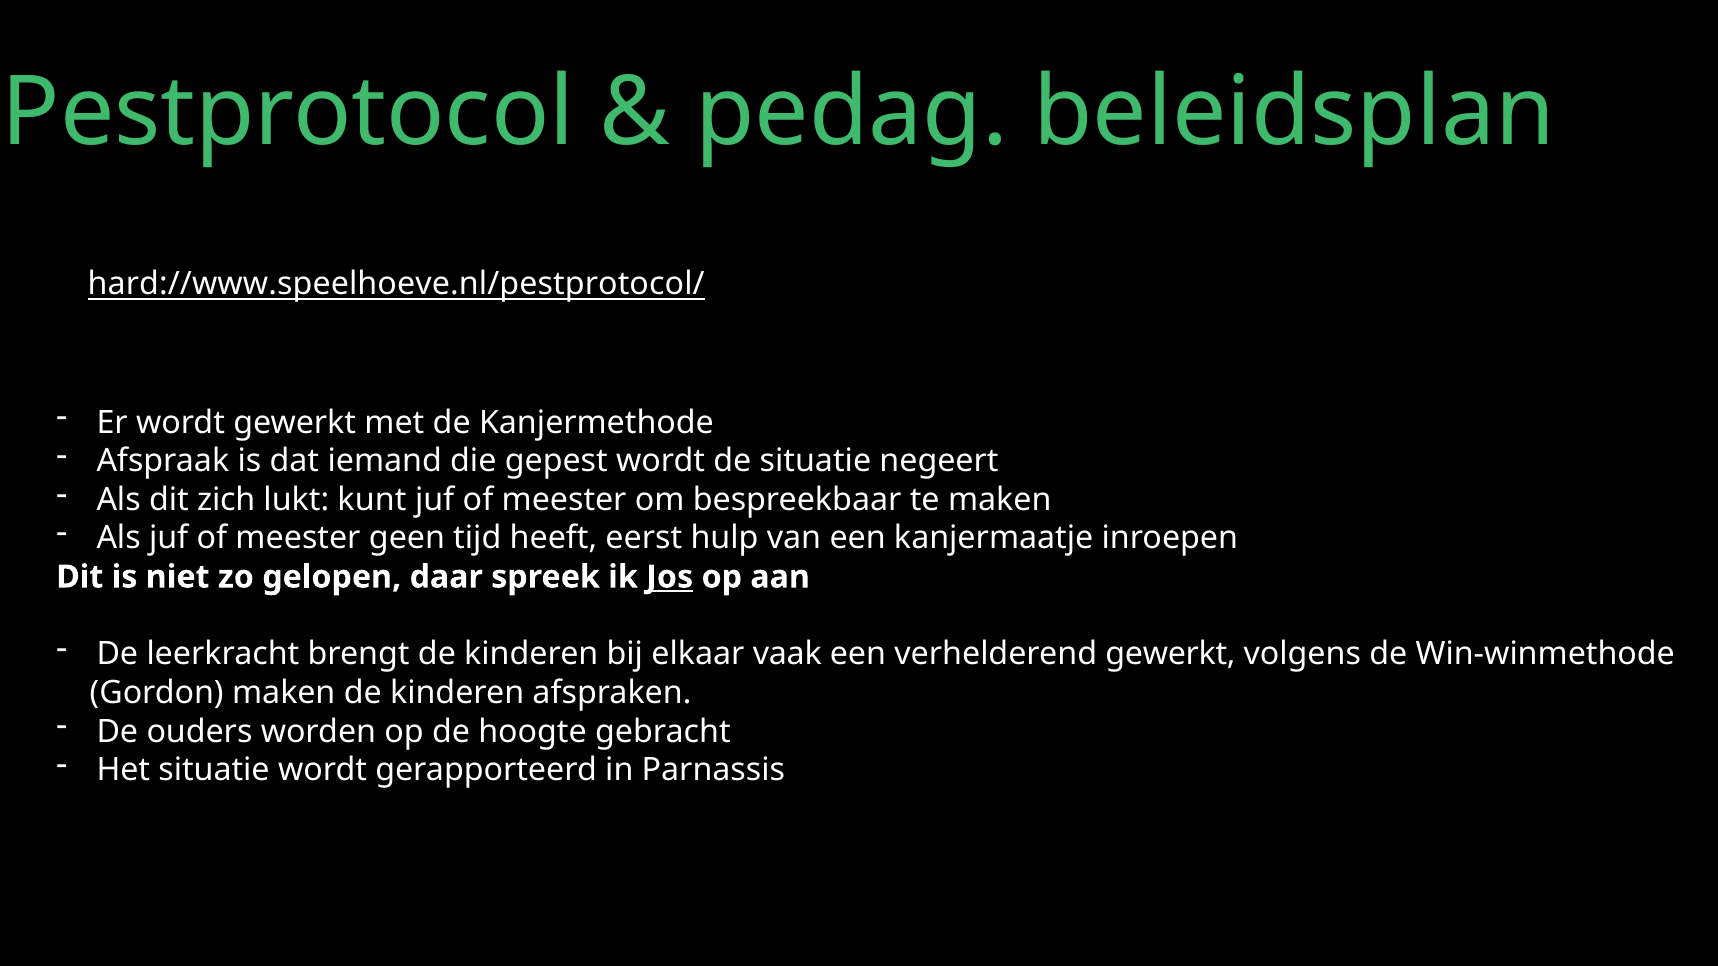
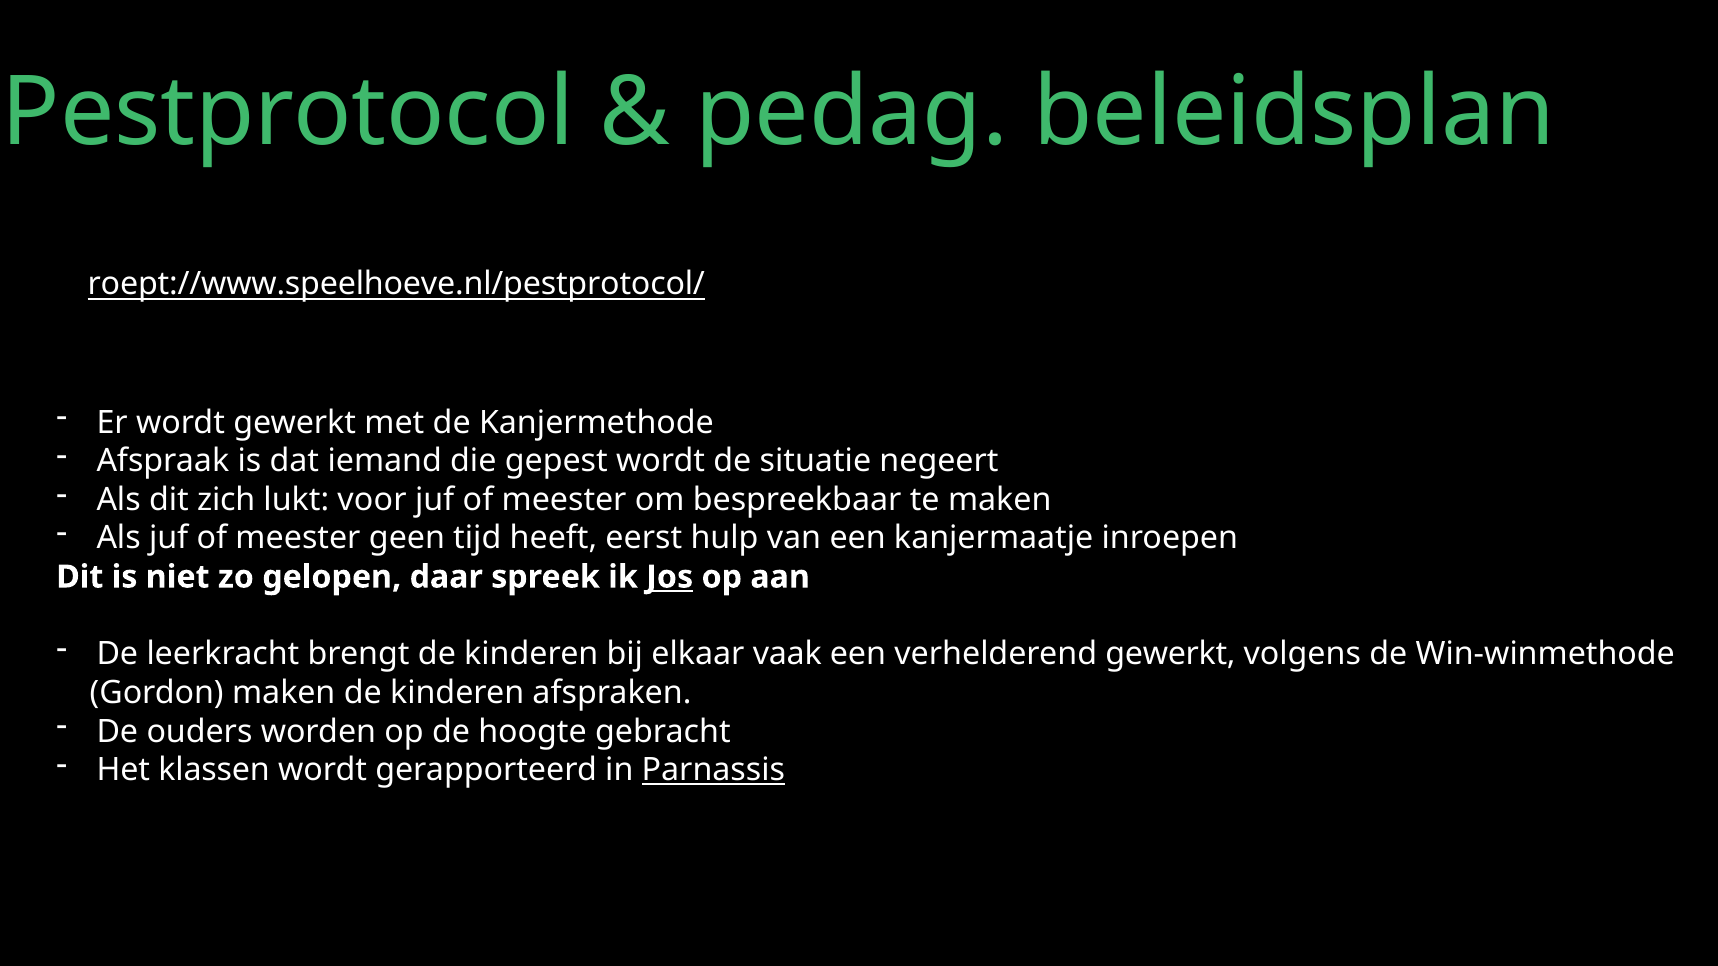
hard://www.speelhoeve.nl/pestprotocol/: hard://www.speelhoeve.nl/pestprotocol/ -> roept://www.speelhoeve.nl/pestprotocol/
kunt: kunt -> voor
Het situatie: situatie -> klassen
Parnassis underline: none -> present
